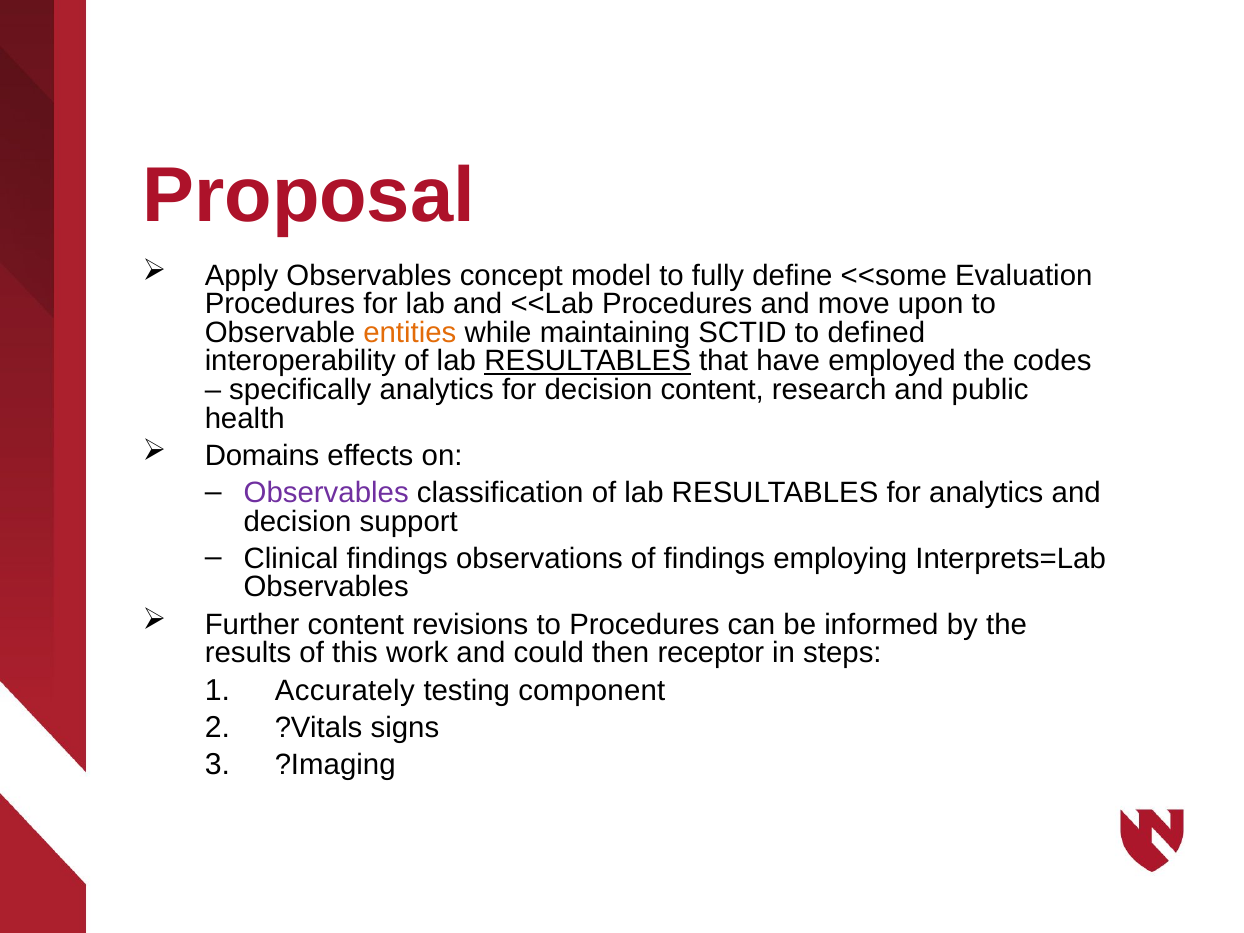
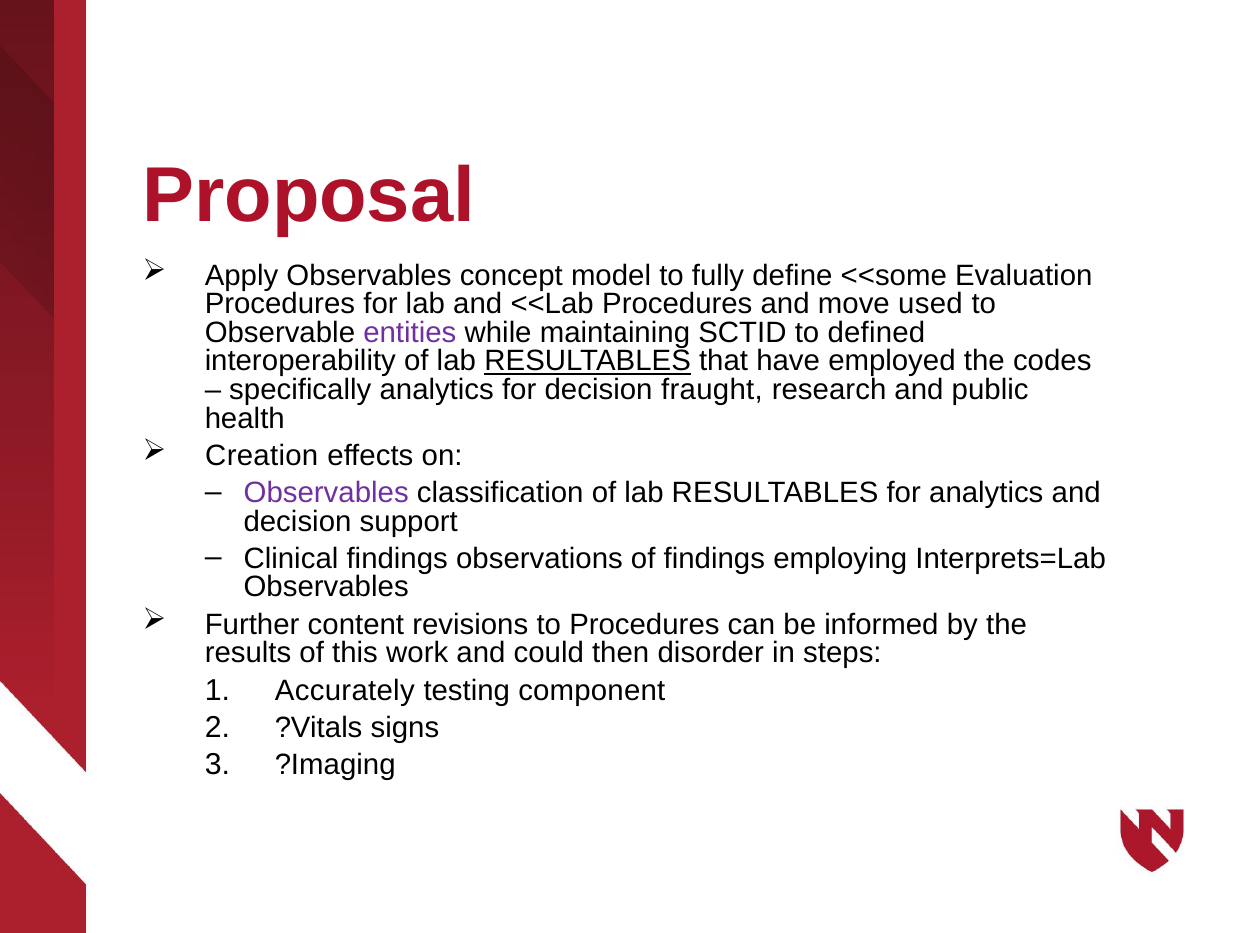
upon: upon -> used
entities colour: orange -> purple
decision content: content -> fraught
Domains: Domains -> Creation
receptor: receptor -> disorder
